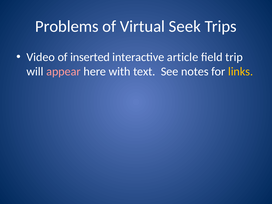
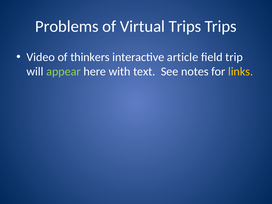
Virtual Seek: Seek -> Trips
inserted: inserted -> thinkers
appear colour: pink -> light green
